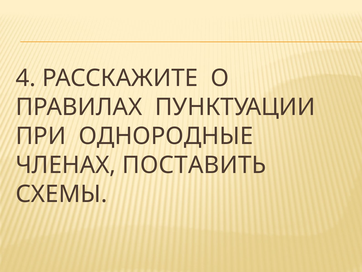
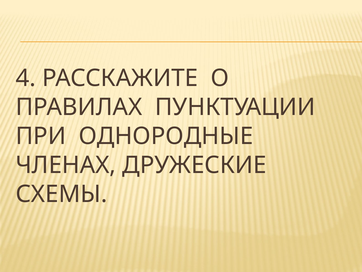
ПОСТАВИТЬ: ПОСТАВИТЬ -> ДРУЖЕСКИЕ
